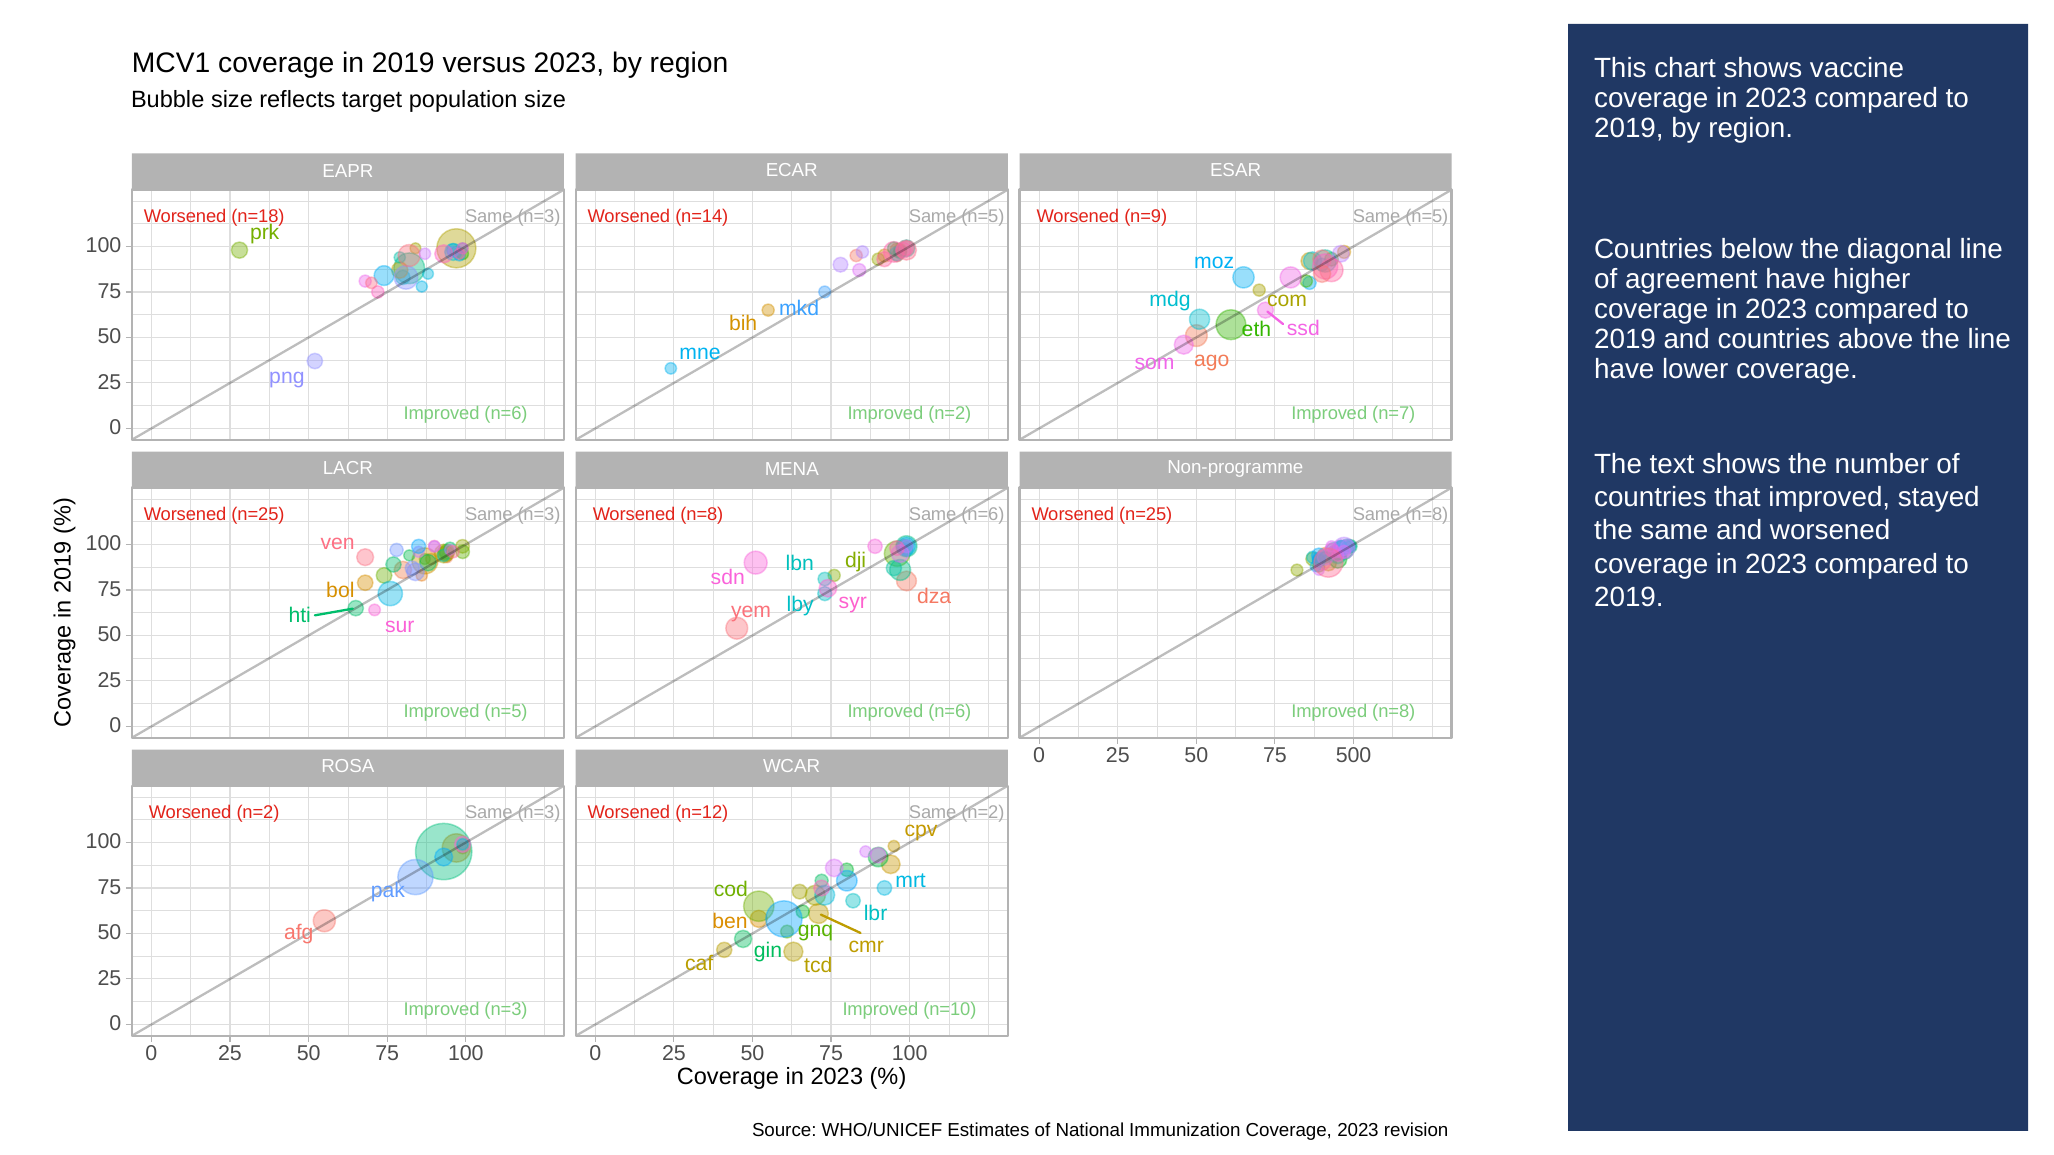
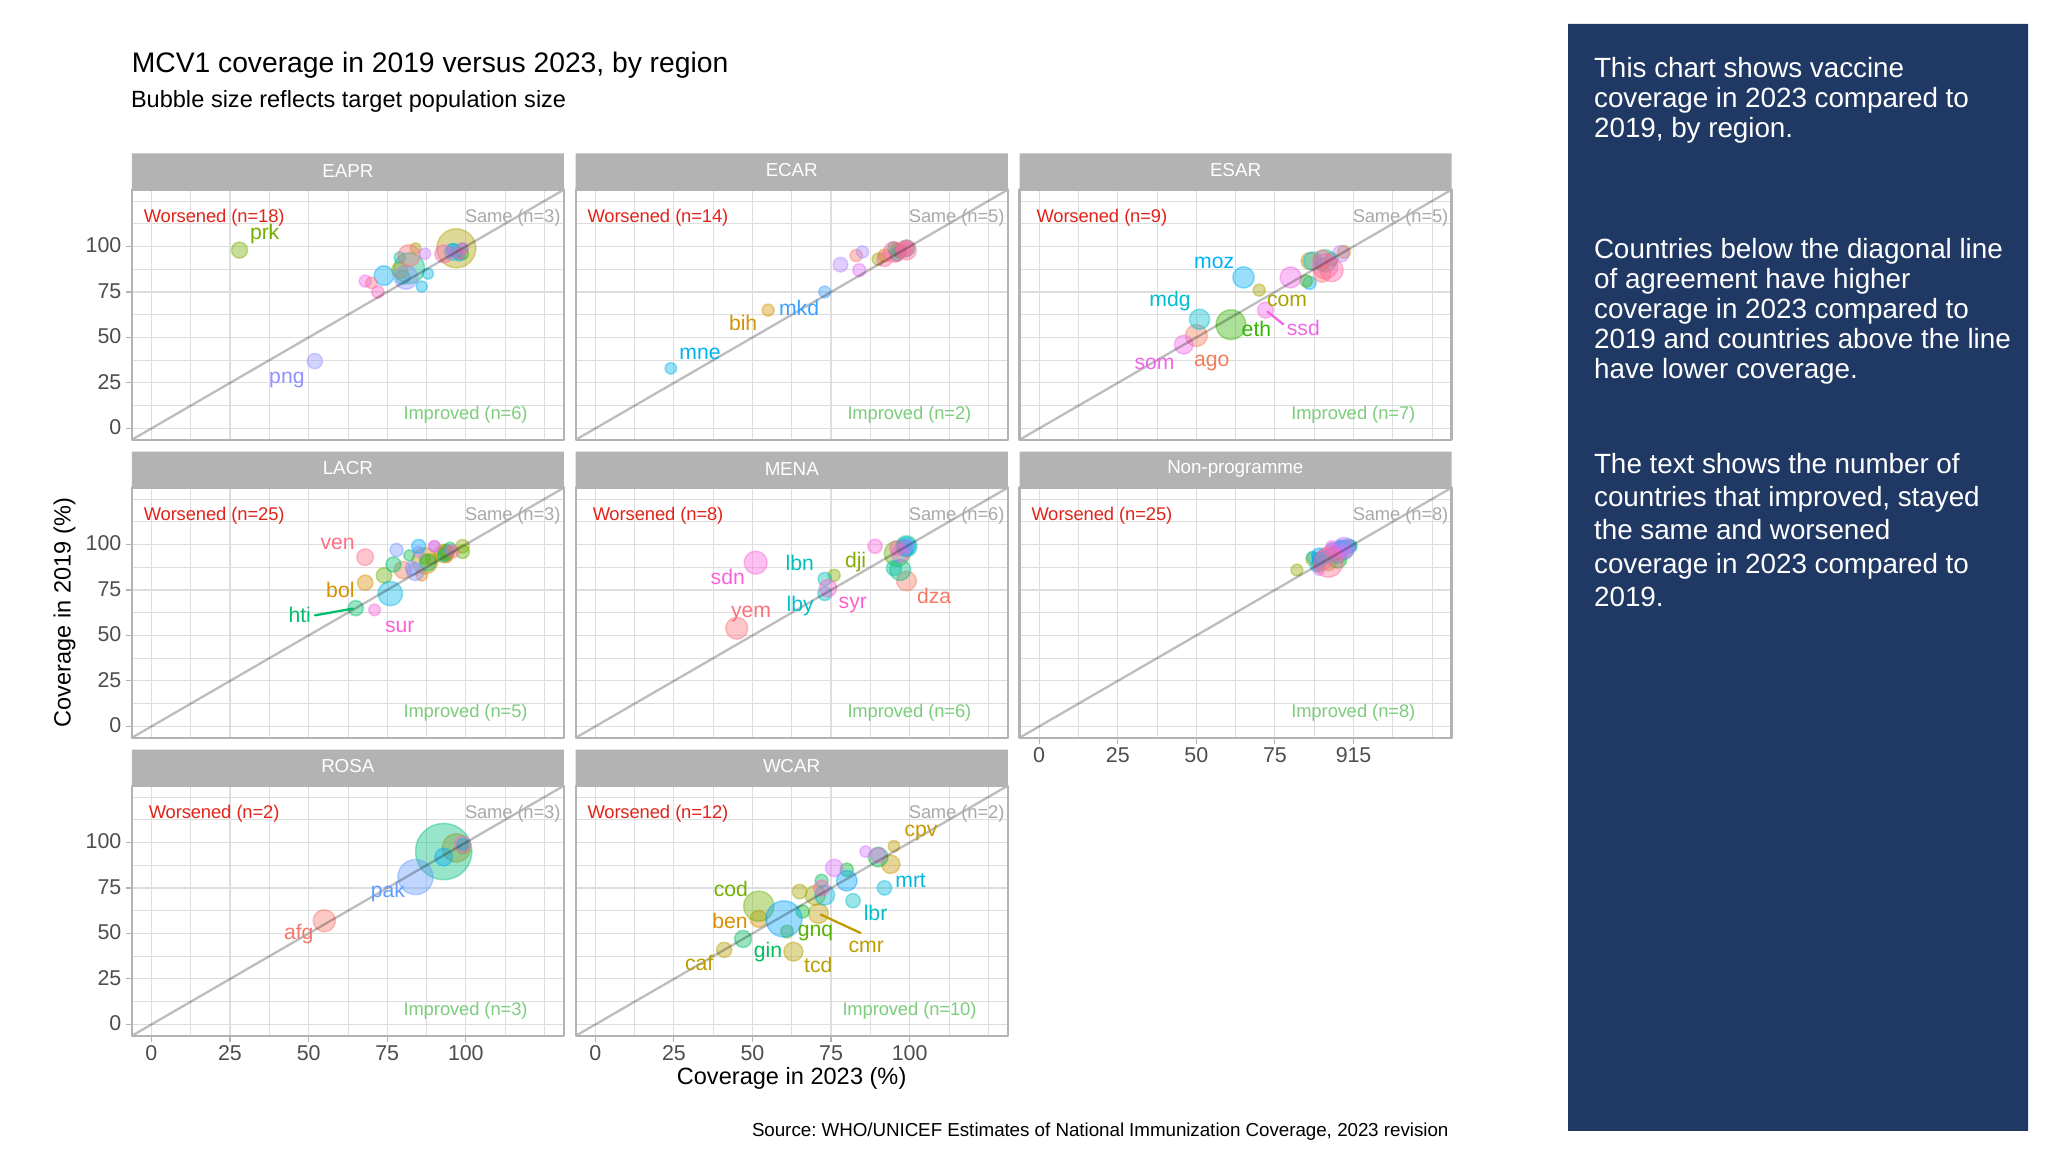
500: 500 -> 915
